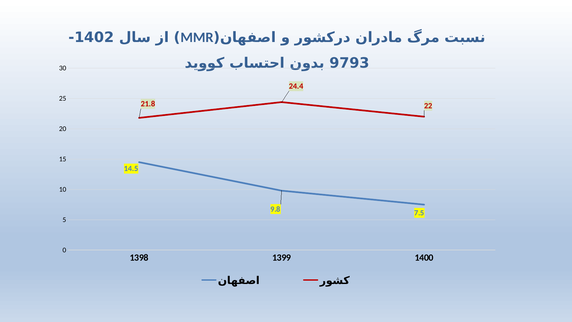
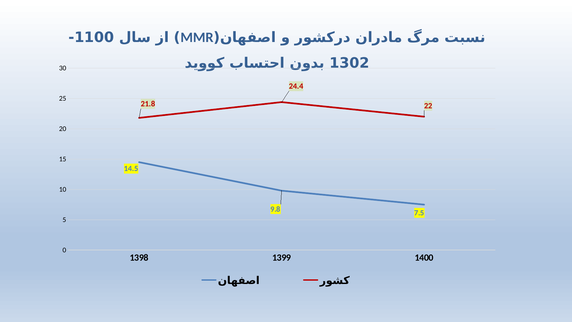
1402: 1402 -> 1100
9793: 9793 -> 1302
